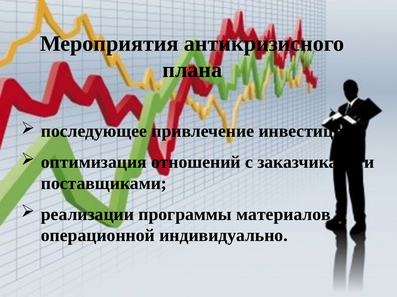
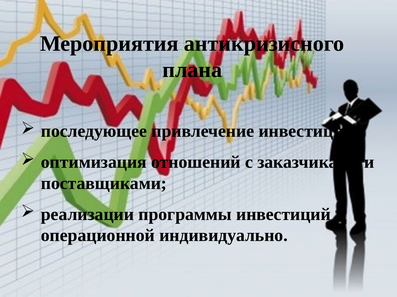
программы материалов: материалов -> инвестиций
